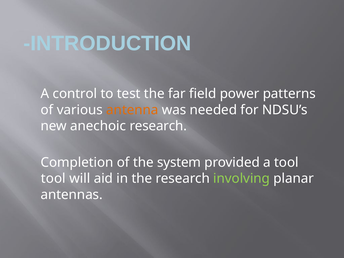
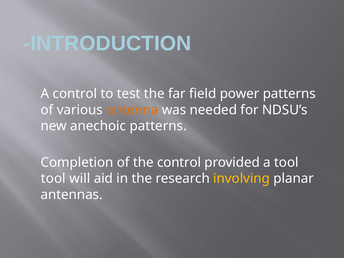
anechoic research: research -> patterns
the system: system -> control
involving colour: light green -> yellow
